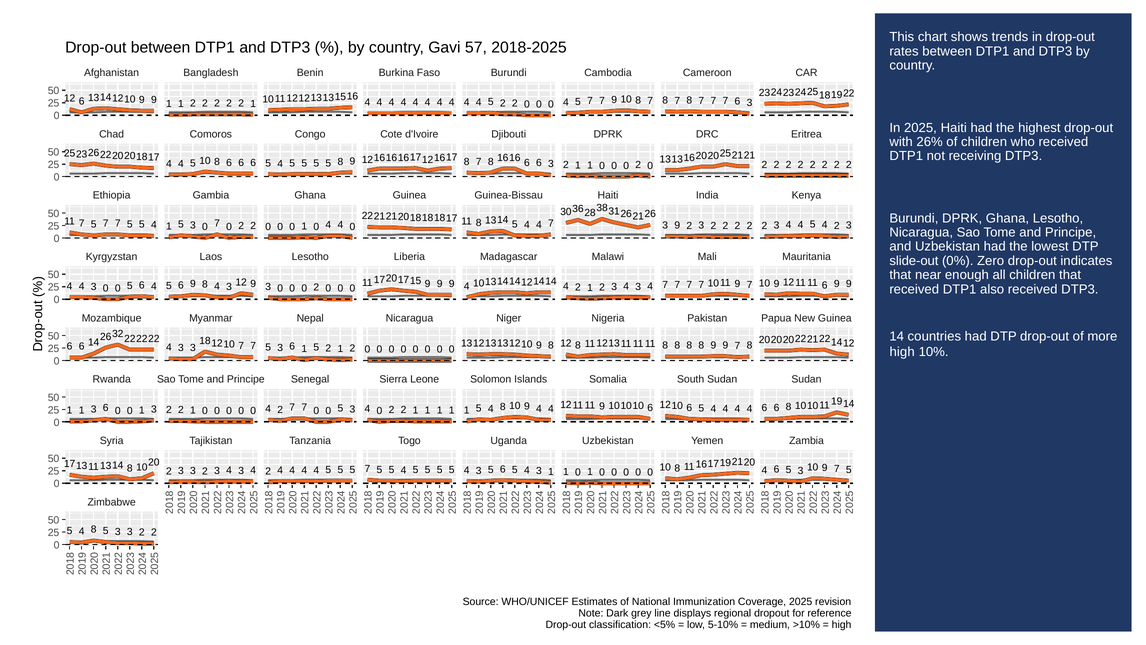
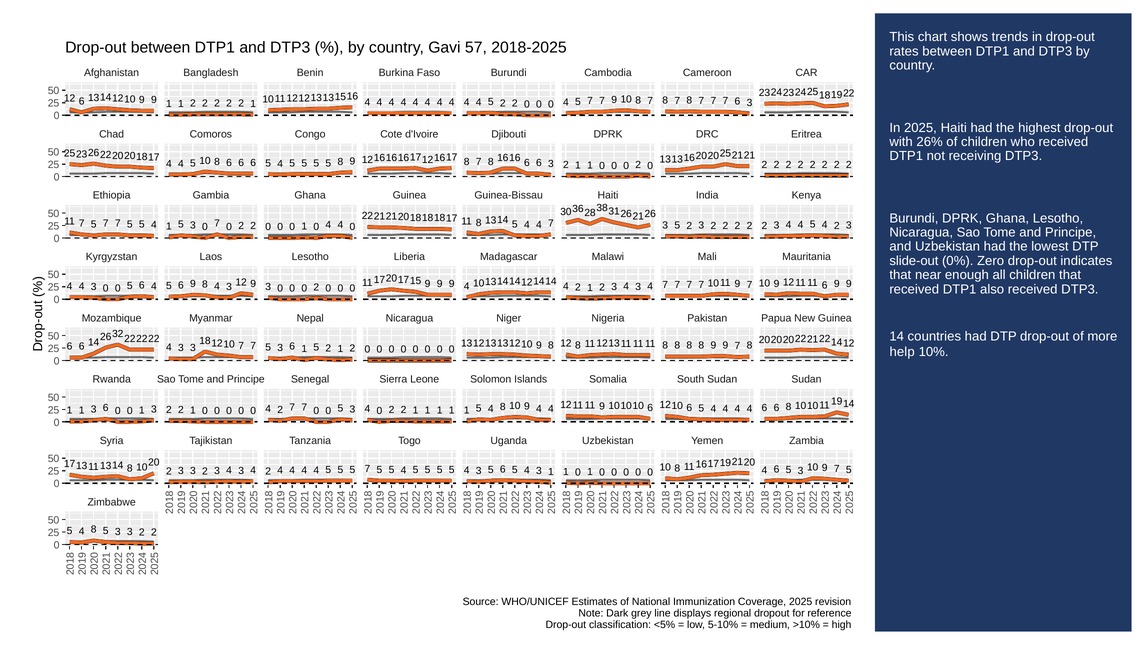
9 at (677, 225): 9 -> 5
high at (902, 352): high -> help
